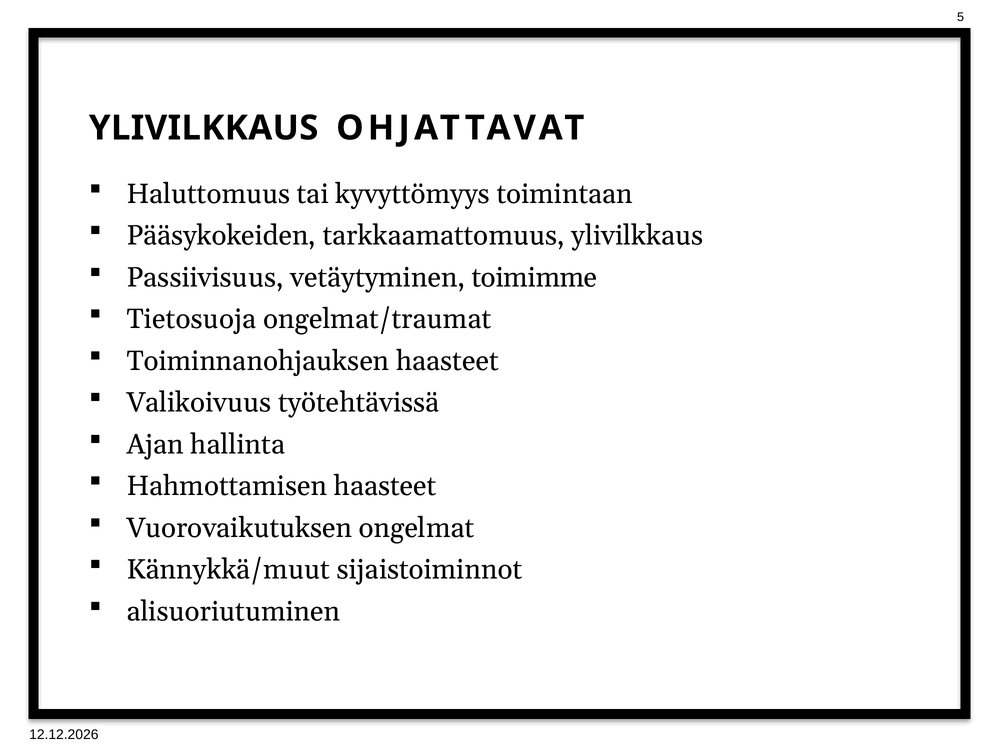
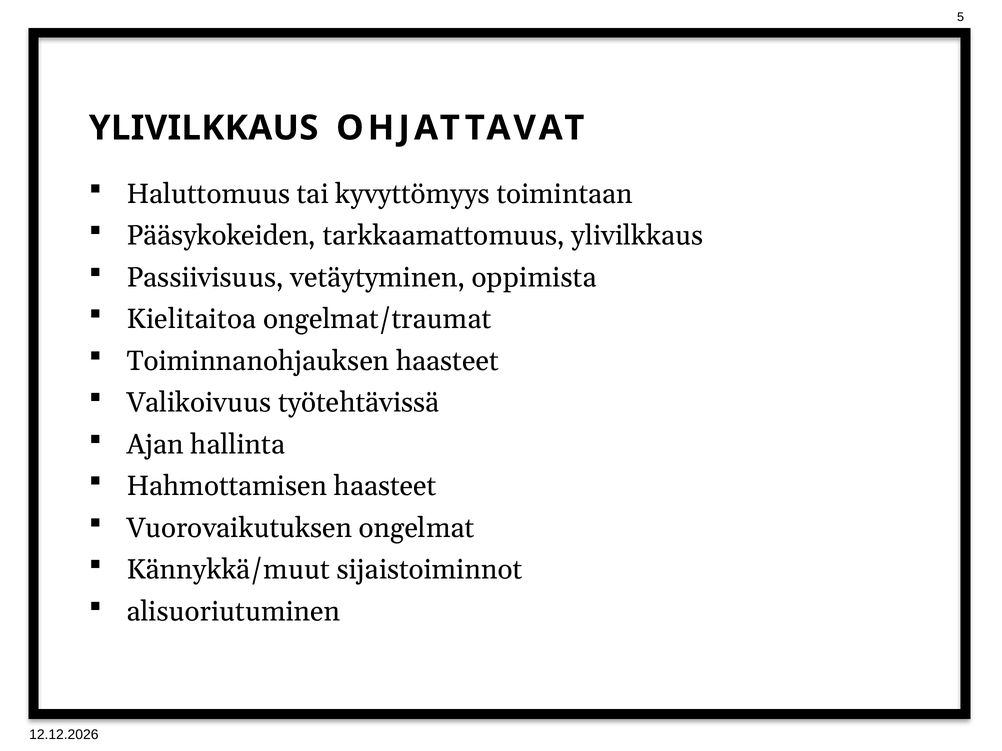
toimimme: toimimme -> oppimista
Tietosuoja: Tietosuoja -> Kielitaitoa
